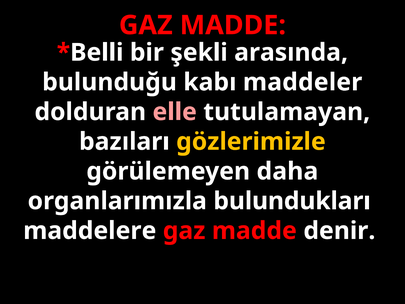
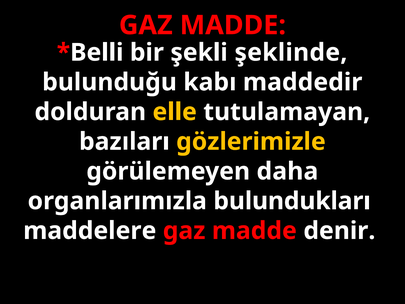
arasında: arasında -> şeklinde
maddeler: maddeler -> maddedir
elle colour: pink -> yellow
